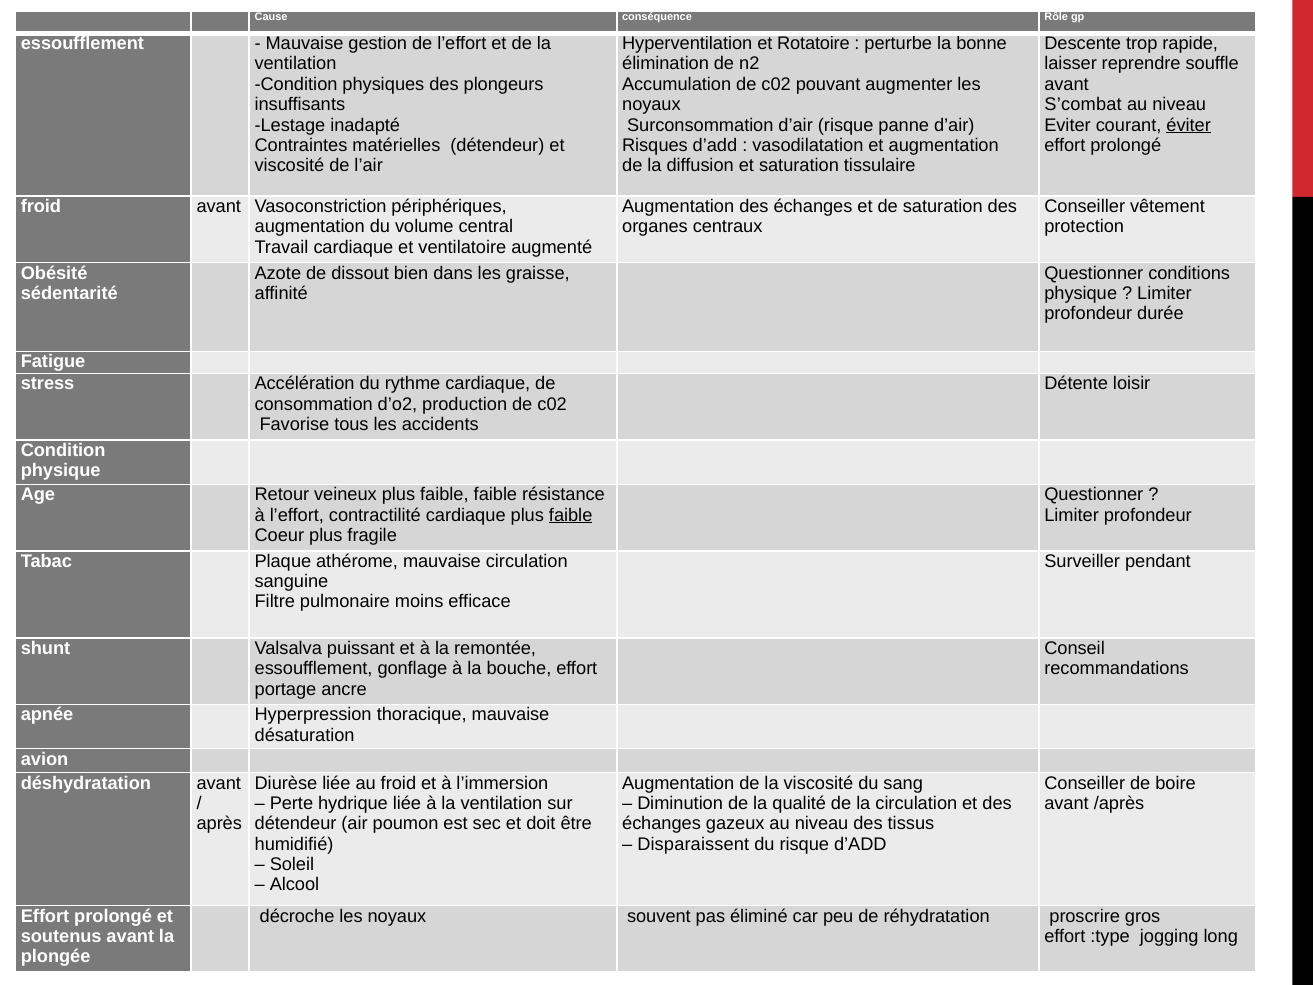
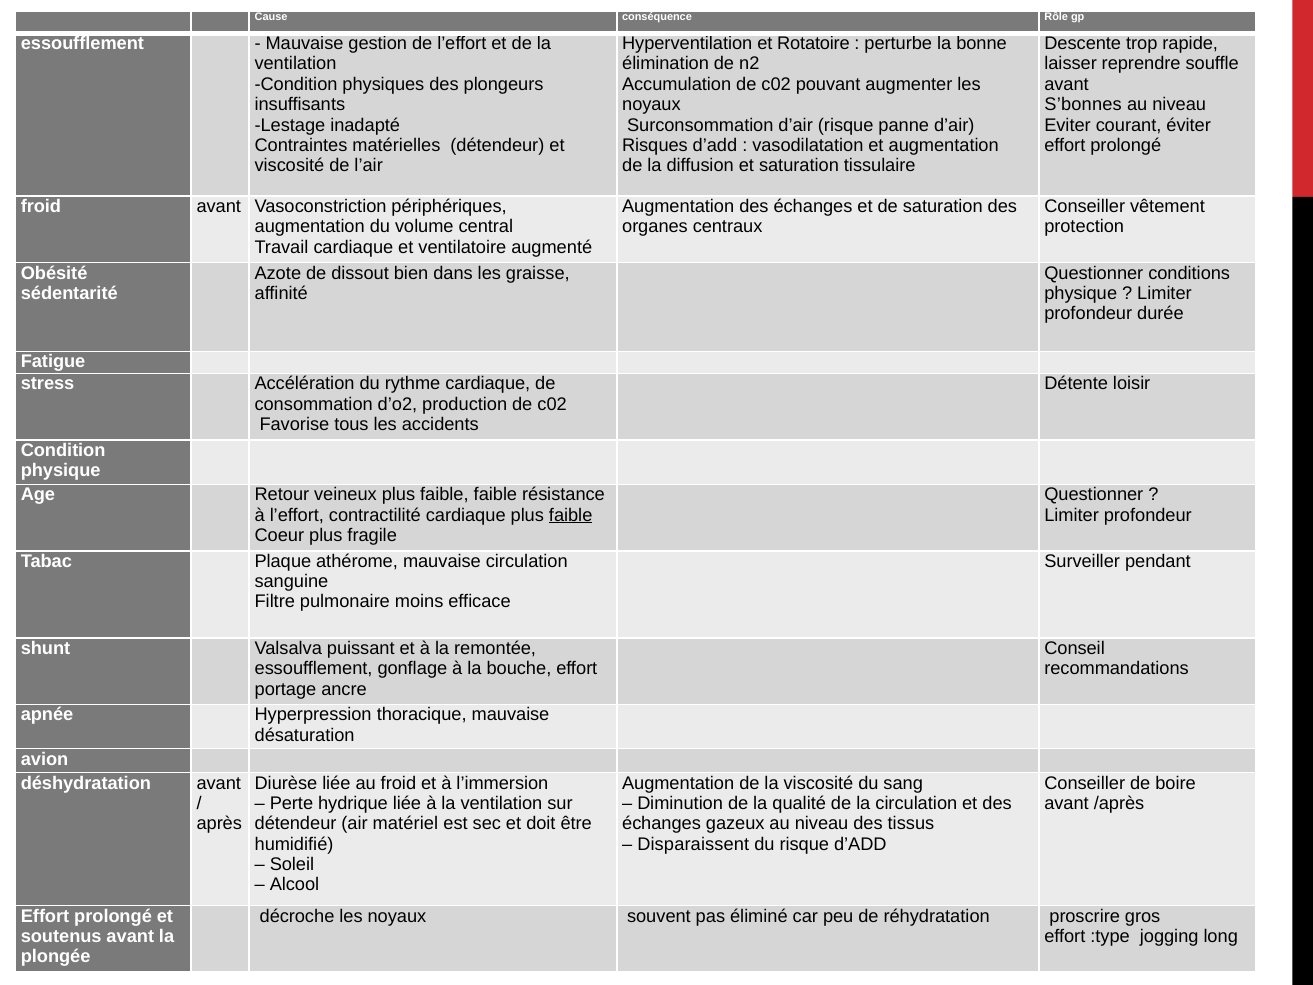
S’combat: S’combat -> S’bonnes
éviter underline: present -> none
poumon: poumon -> matériel
